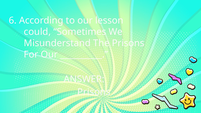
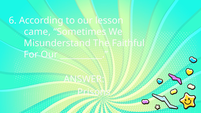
could: could -> came
The Prisons: Prisons -> Faithful
